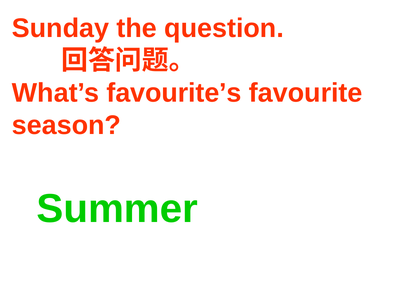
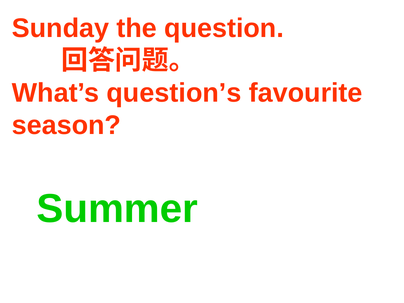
favourite’s: favourite’s -> question’s
